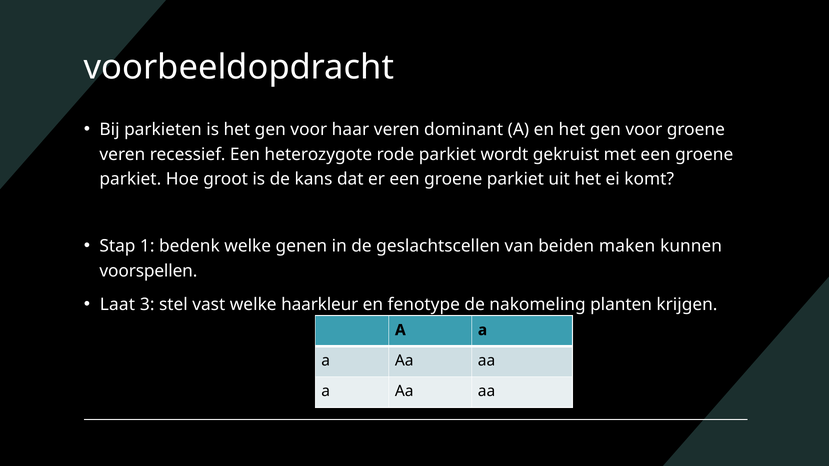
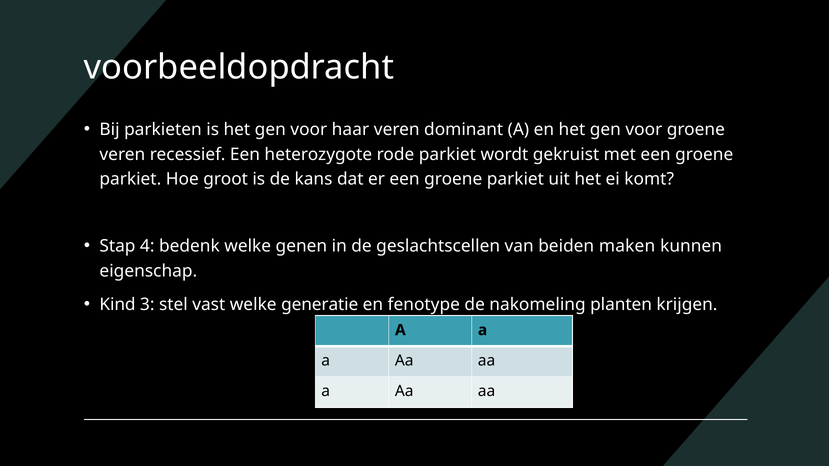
1: 1 -> 4
voorspellen: voorspellen -> eigenschap
Laat: Laat -> Kind
haarkleur: haarkleur -> generatie
